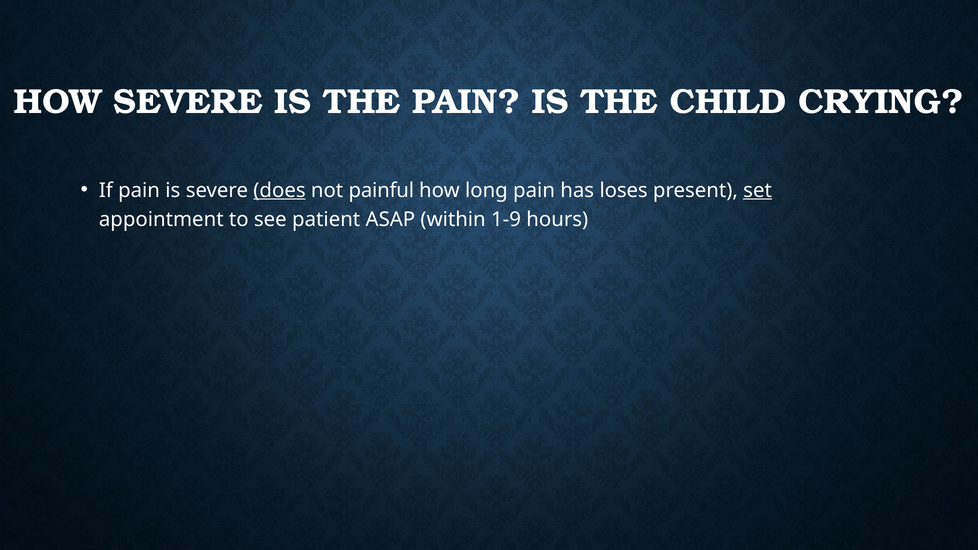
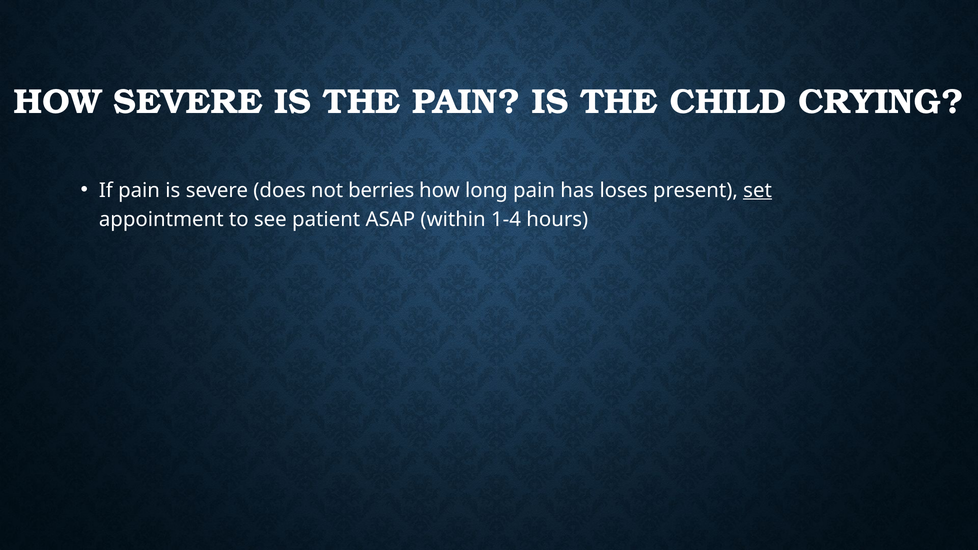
does underline: present -> none
painful: painful -> berries
1-9: 1-9 -> 1-4
